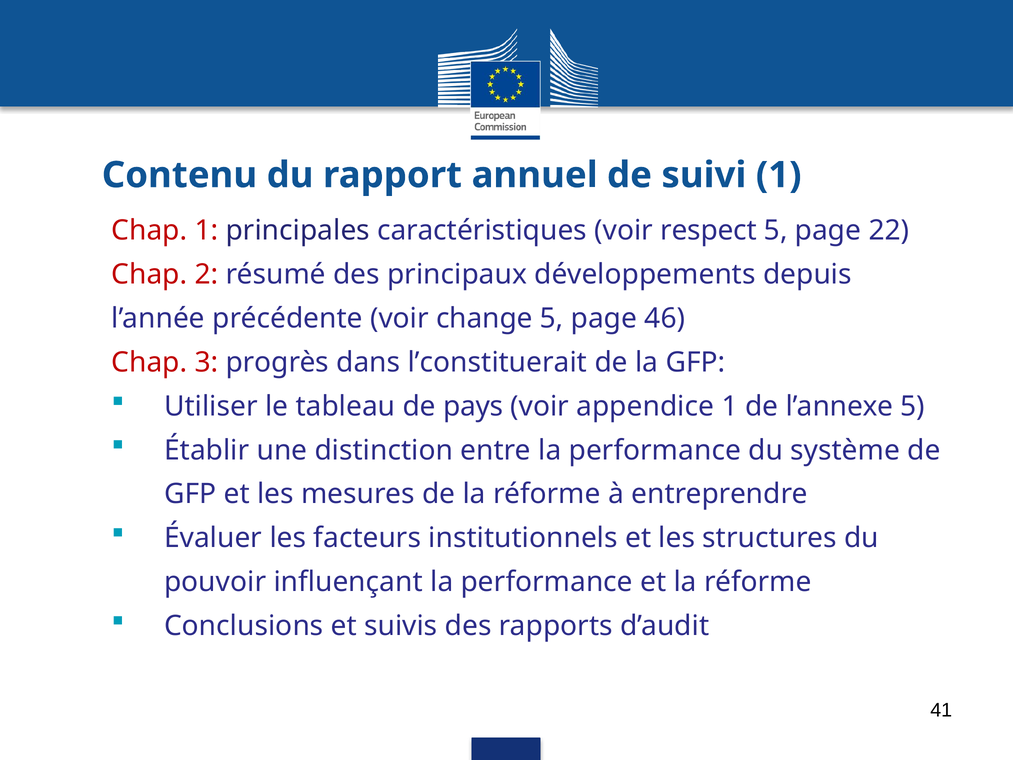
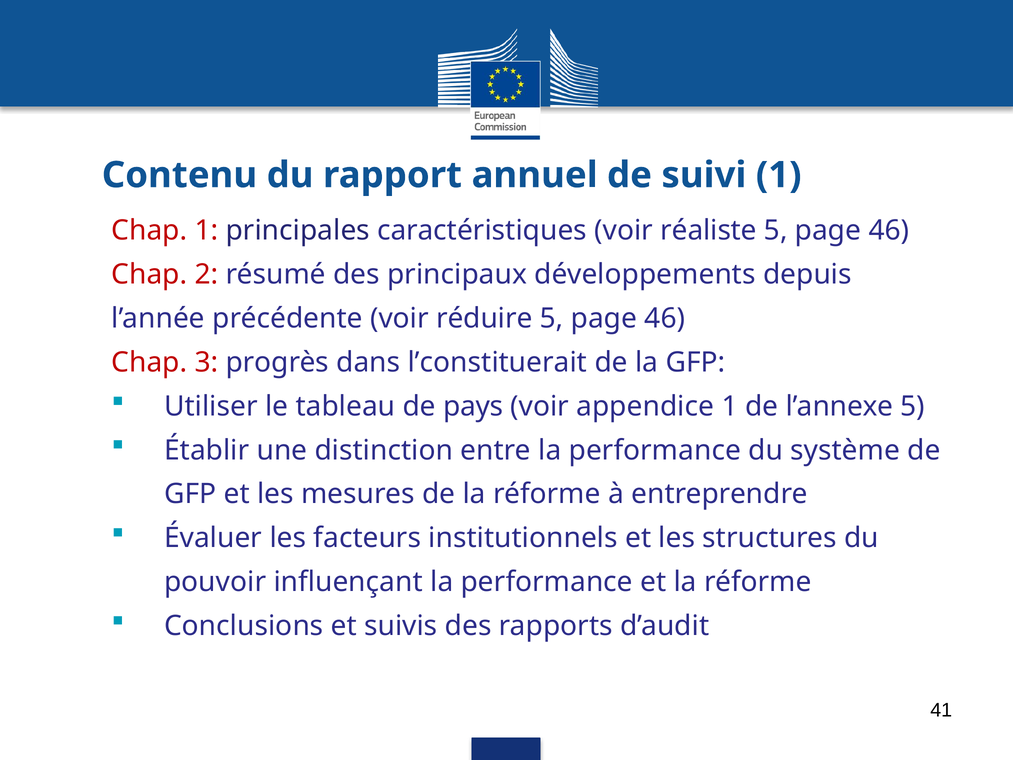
respect: respect -> réaliste
22 at (889, 231): 22 -> 46
change: change -> réduire
